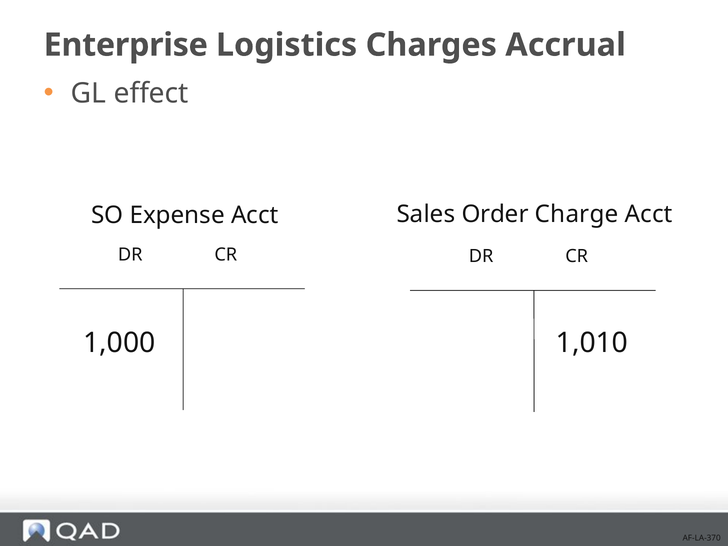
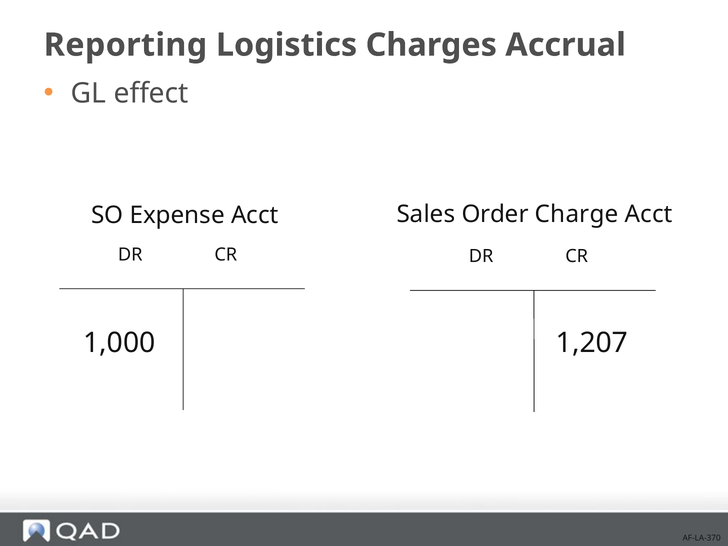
Enterprise: Enterprise -> Reporting
1,010: 1,010 -> 1,207
